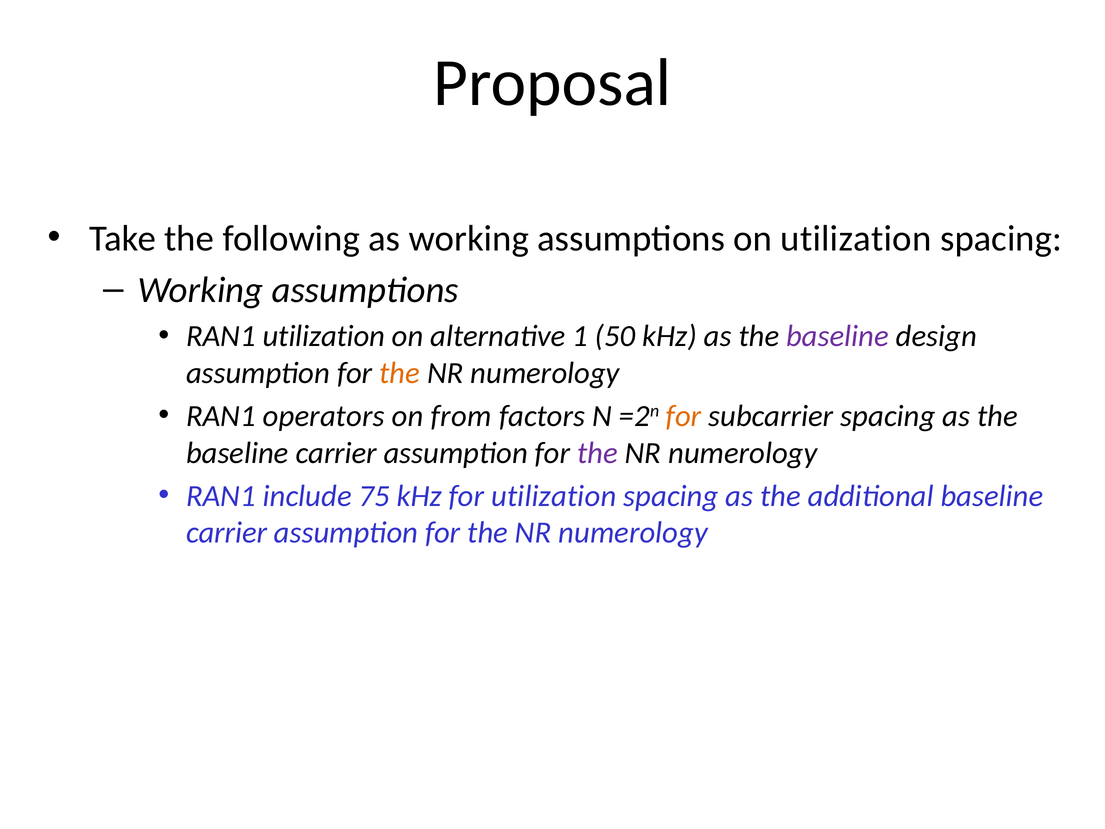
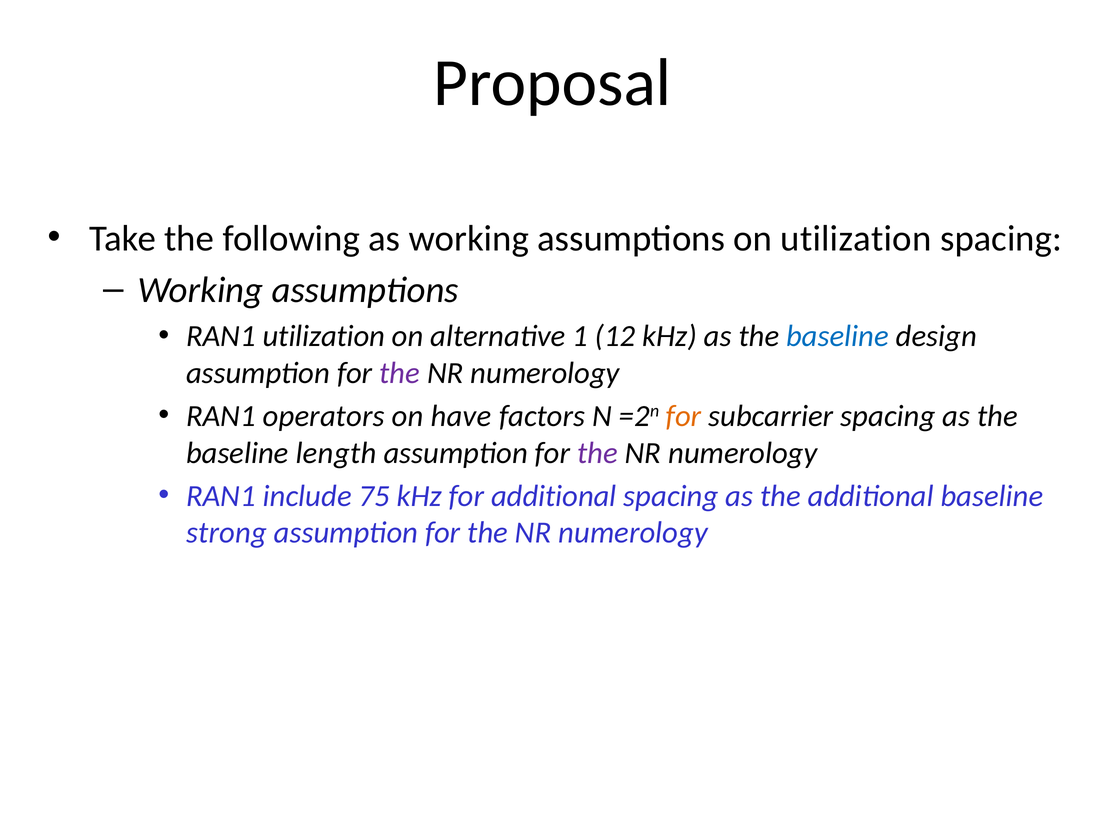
50: 50 -> 12
baseline at (838, 336) colour: purple -> blue
the at (400, 373) colour: orange -> purple
from: from -> have
carrier at (336, 453): carrier -> length
for utilization: utilization -> additional
carrier at (227, 533): carrier -> strong
